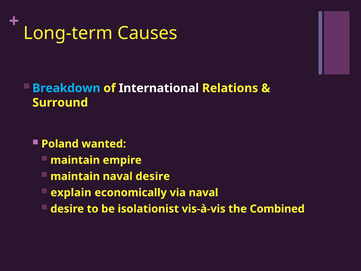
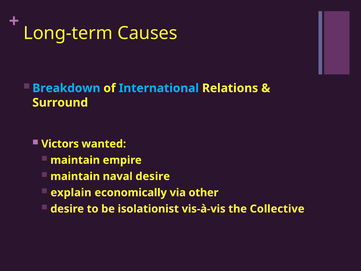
International colour: white -> light blue
Poland: Poland -> Victors
via naval: naval -> other
Combined: Combined -> Collective
